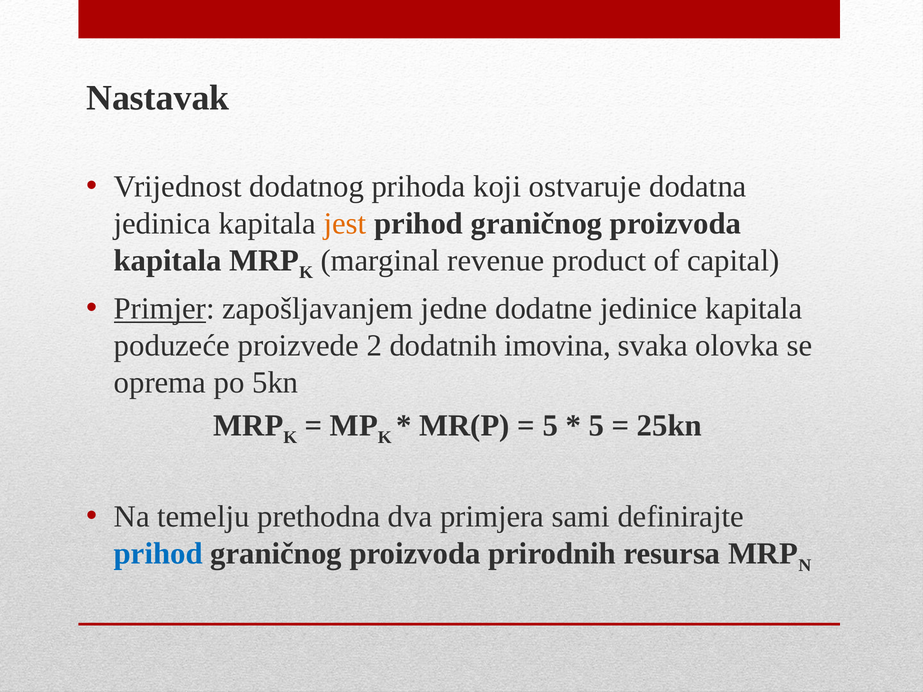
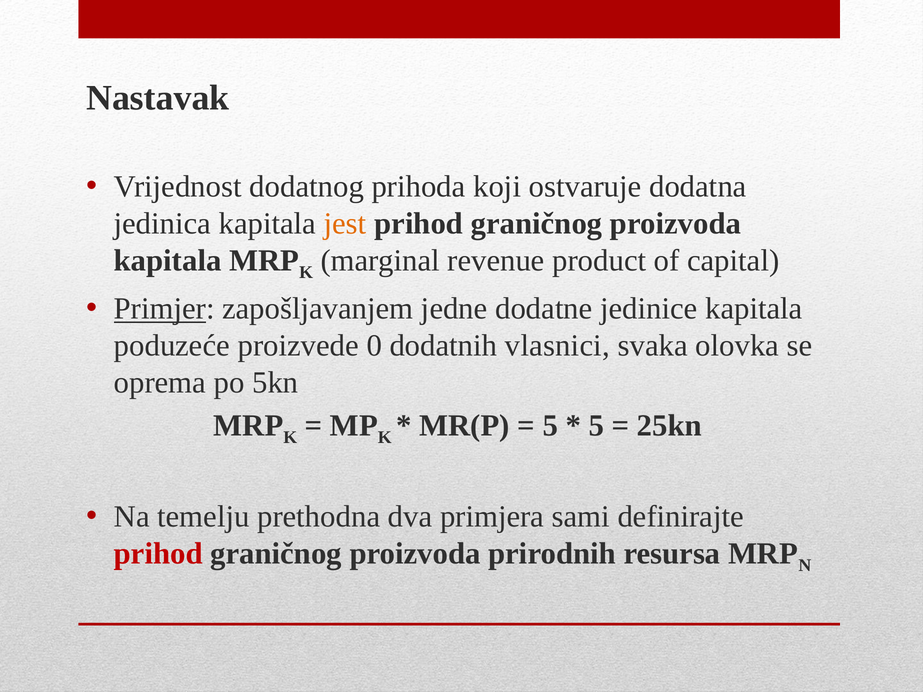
2: 2 -> 0
imovina: imovina -> vlasnici
prihod at (158, 554) colour: blue -> red
